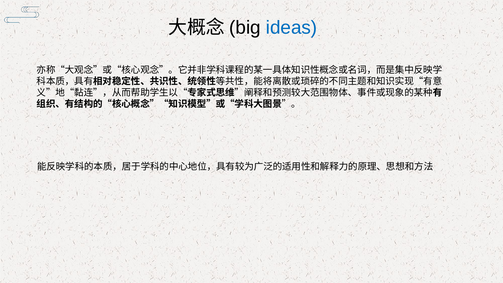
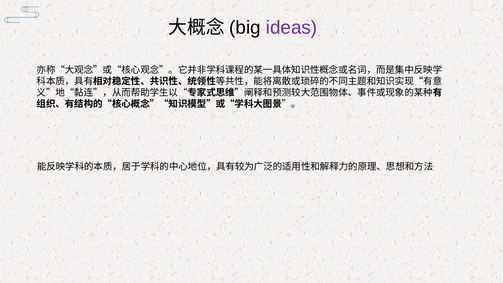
ideas colour: blue -> purple
